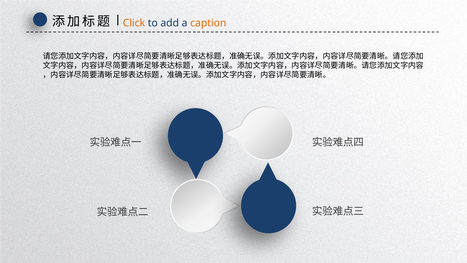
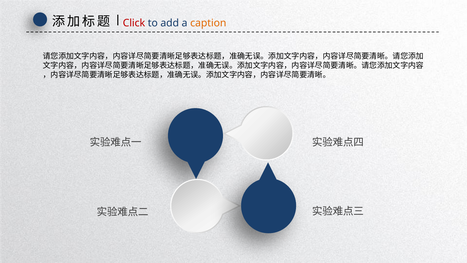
Click colour: orange -> red
